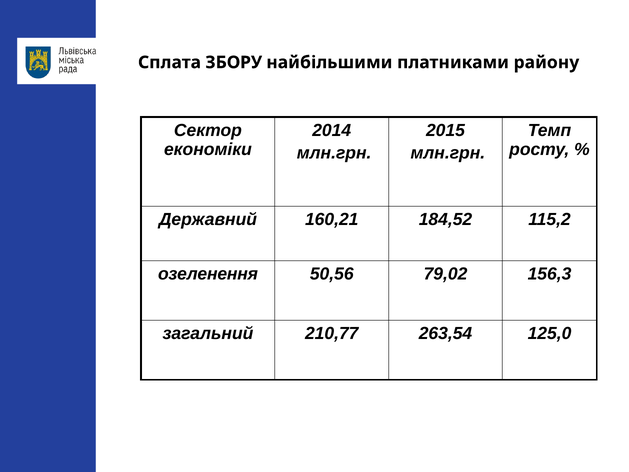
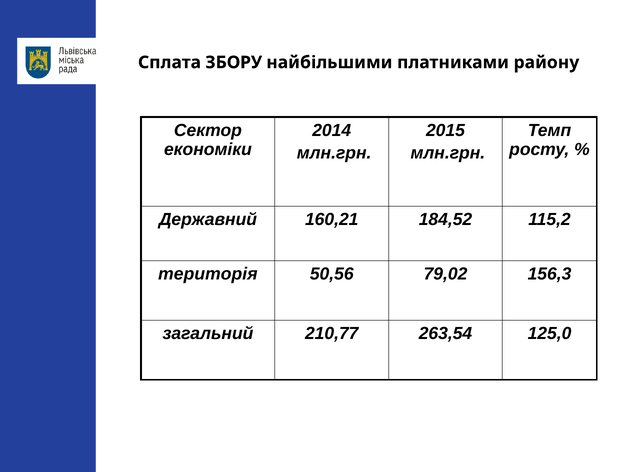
озеленення: озеленення -> територія
